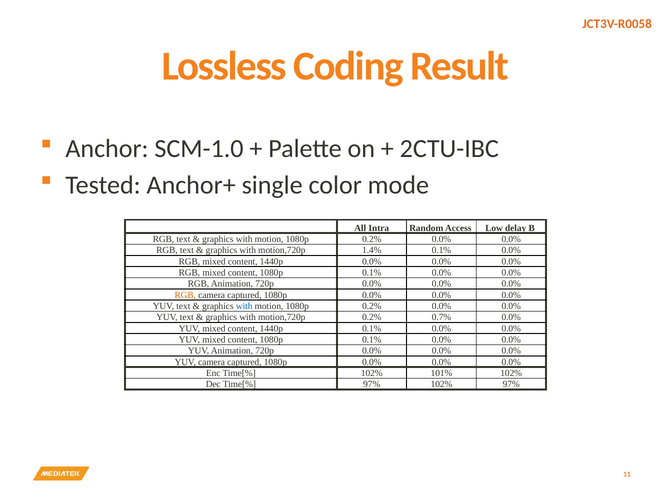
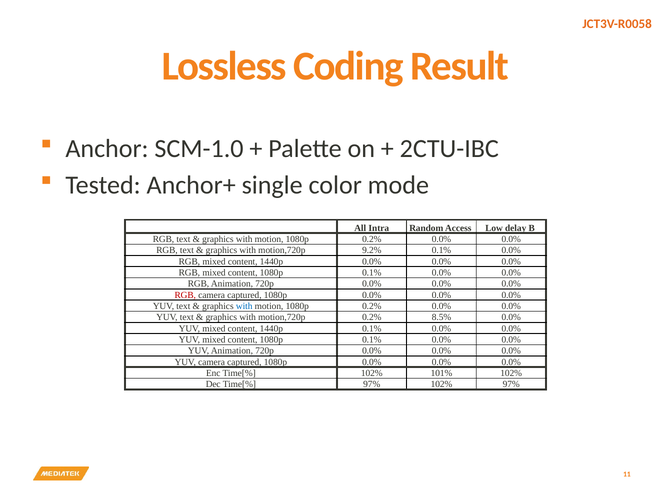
1.4%: 1.4% -> 9.2%
RGB at (185, 295) colour: orange -> red
0.7%: 0.7% -> 8.5%
